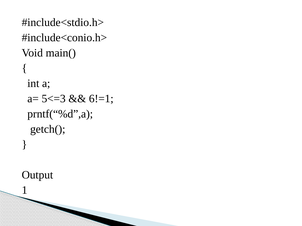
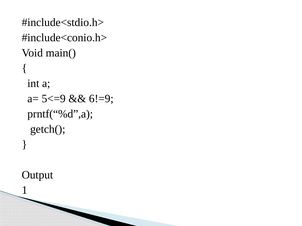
5<=3: 5<=3 -> 5<=9
6!=1: 6!=1 -> 6!=9
